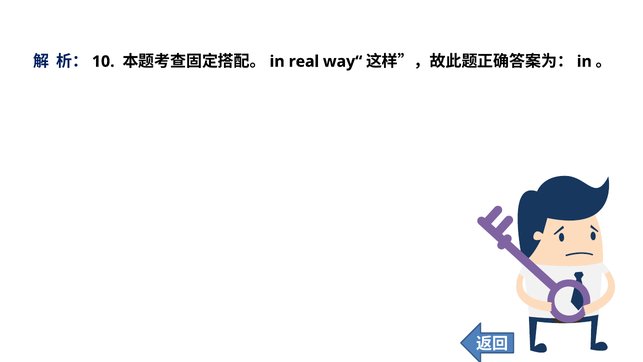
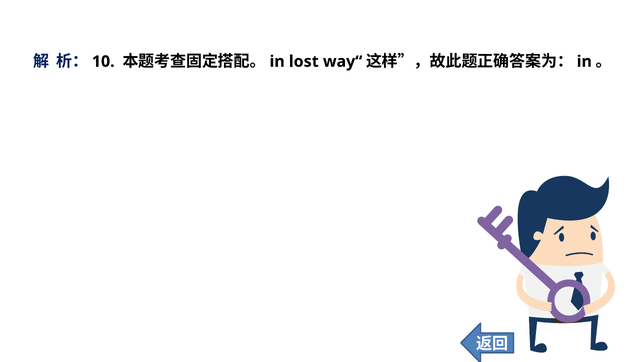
real: real -> lost
